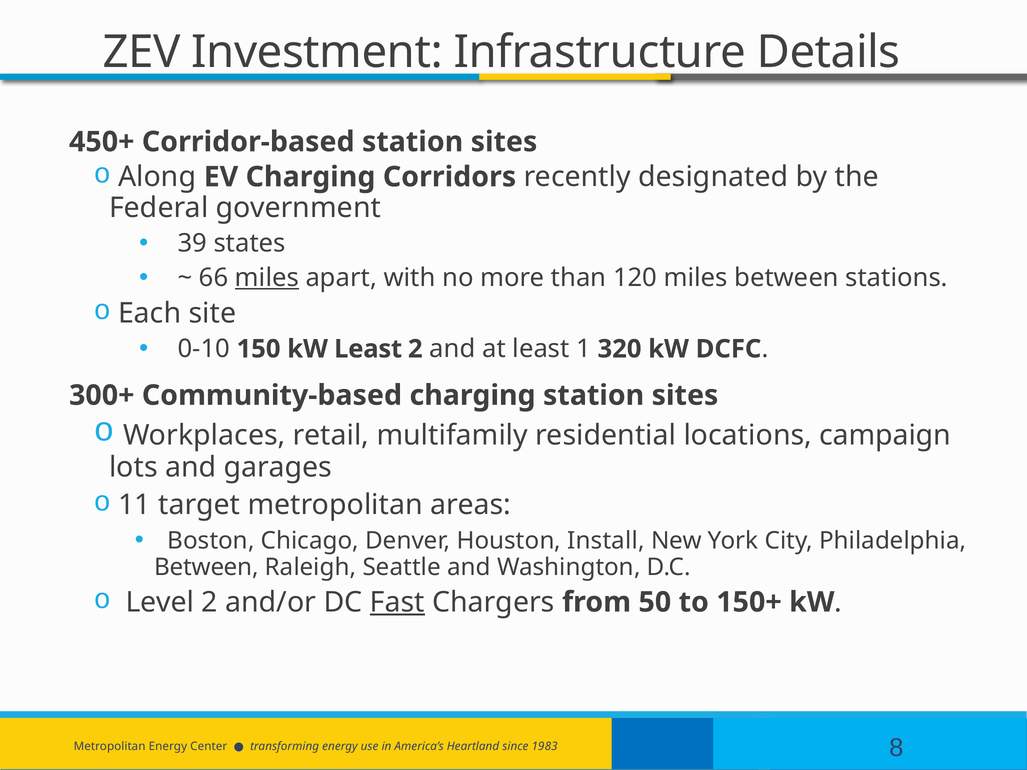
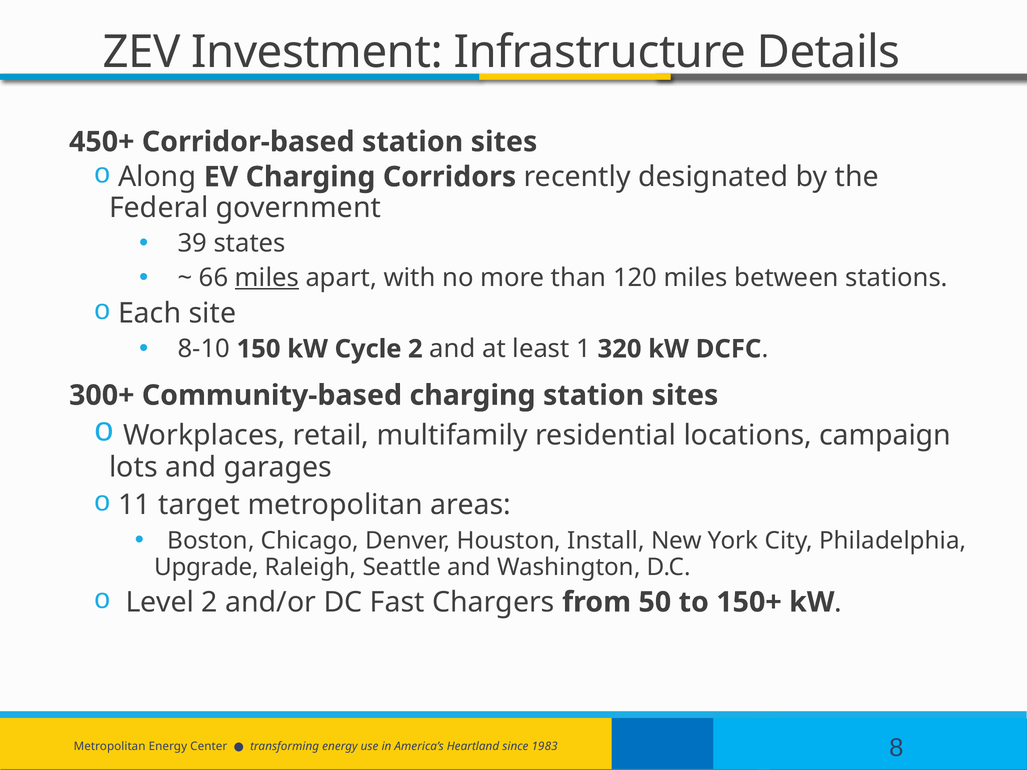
0-10: 0-10 -> 8-10
kW Least: Least -> Cycle
Between at (206, 567): Between -> Upgrade
Fast underline: present -> none
